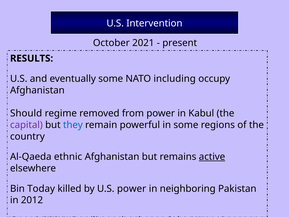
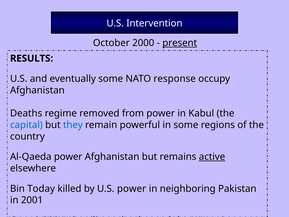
2021: 2021 -> 2000
present underline: none -> present
NATO including: including -> response
Should at (26, 113): Should -> Deaths
capital colour: purple -> blue
Al-Qaeda ethnic: ethnic -> power
2012: 2012 -> 2001
